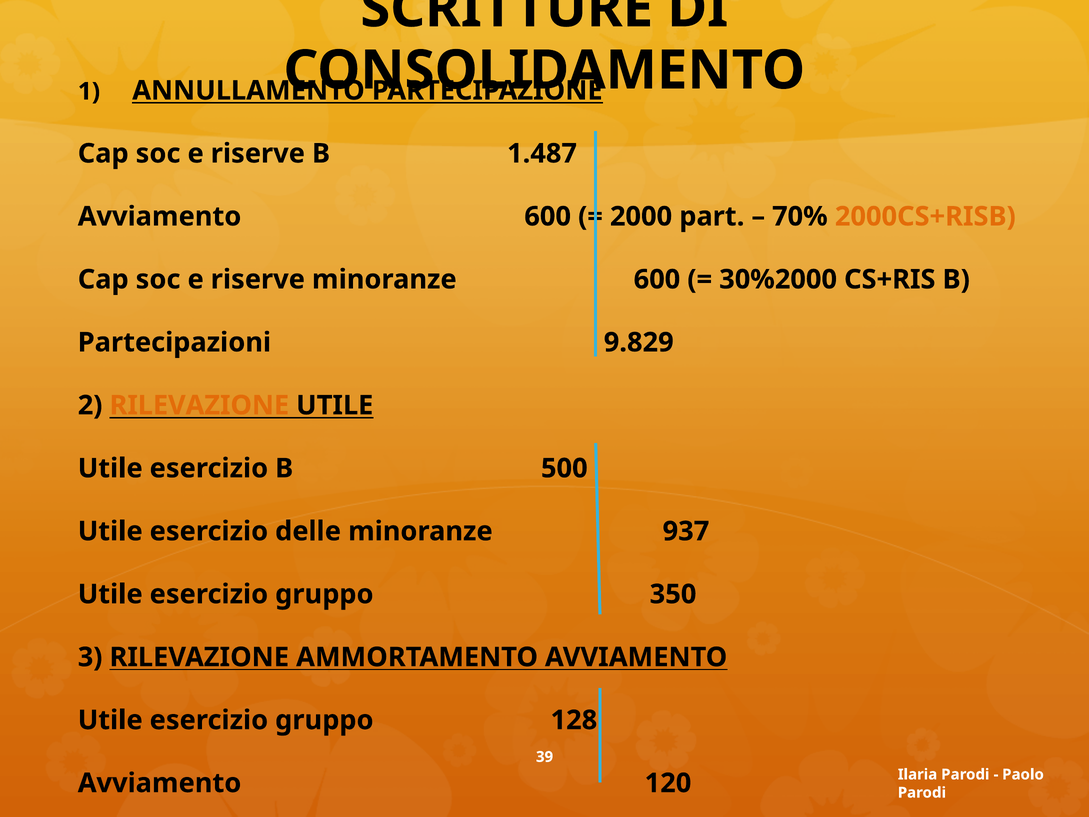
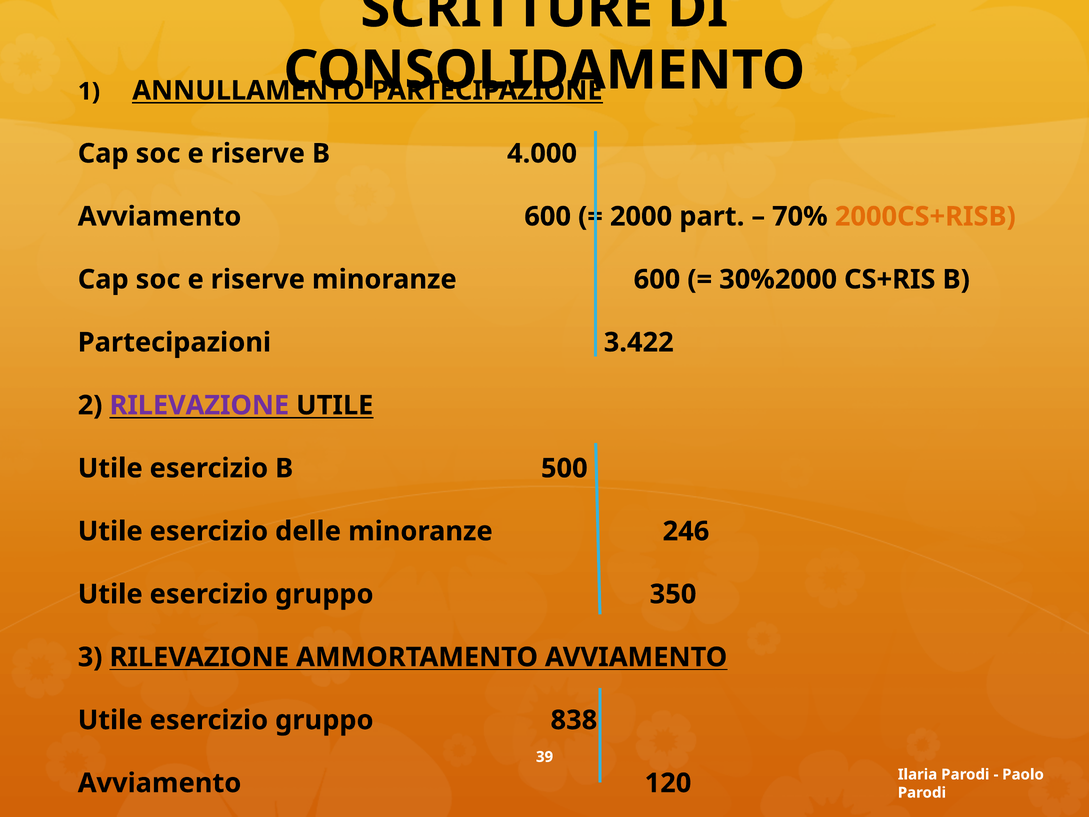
1.487: 1.487 -> 4.000
9.829: 9.829 -> 3.422
RILEVAZIONE at (199, 405) colour: orange -> purple
937: 937 -> 246
128: 128 -> 838
